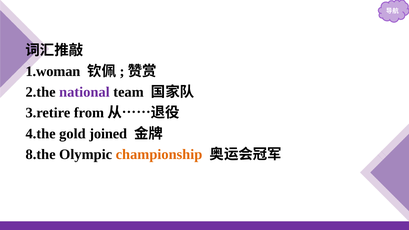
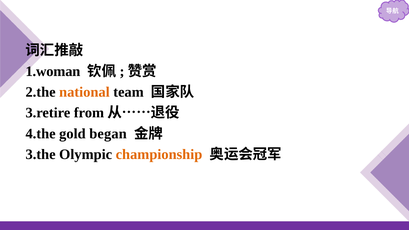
national colour: purple -> orange
joined: joined -> began
8.the: 8.the -> 3.the
